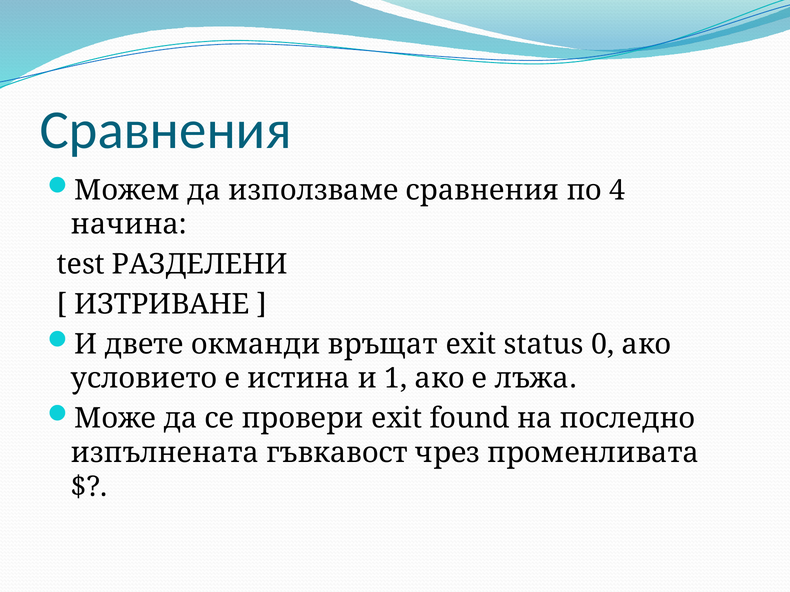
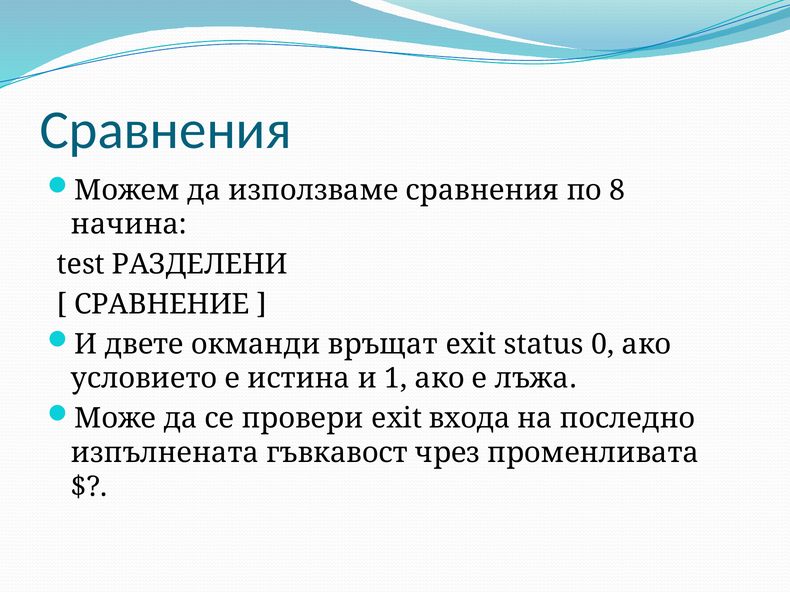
4: 4 -> 8
ИЗТРИВАНЕ: ИЗТРИВАНЕ -> СРАВНЕНИЕ
found: found -> входа
